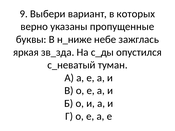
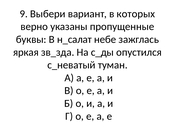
н_ниже: н_ниже -> н_салат
